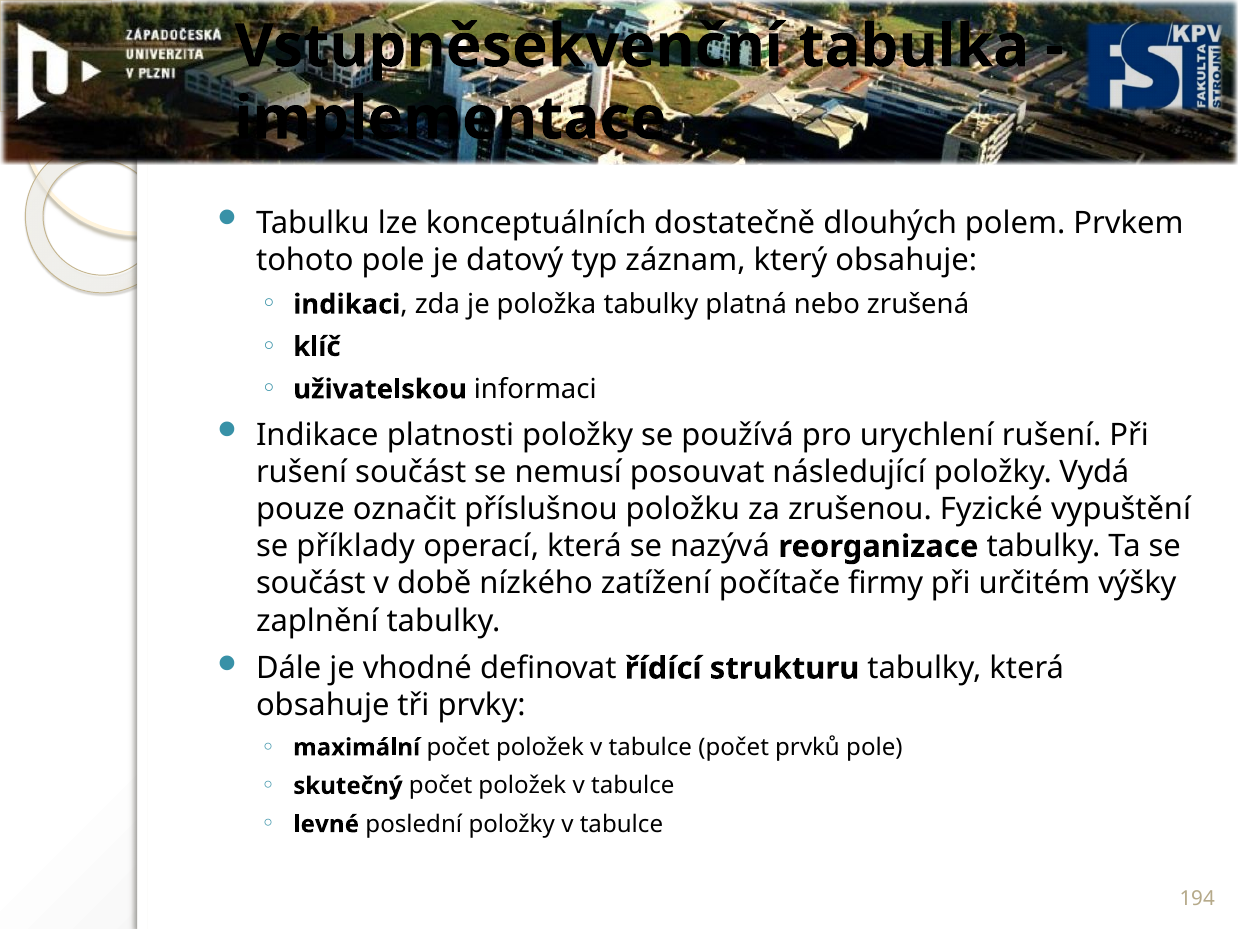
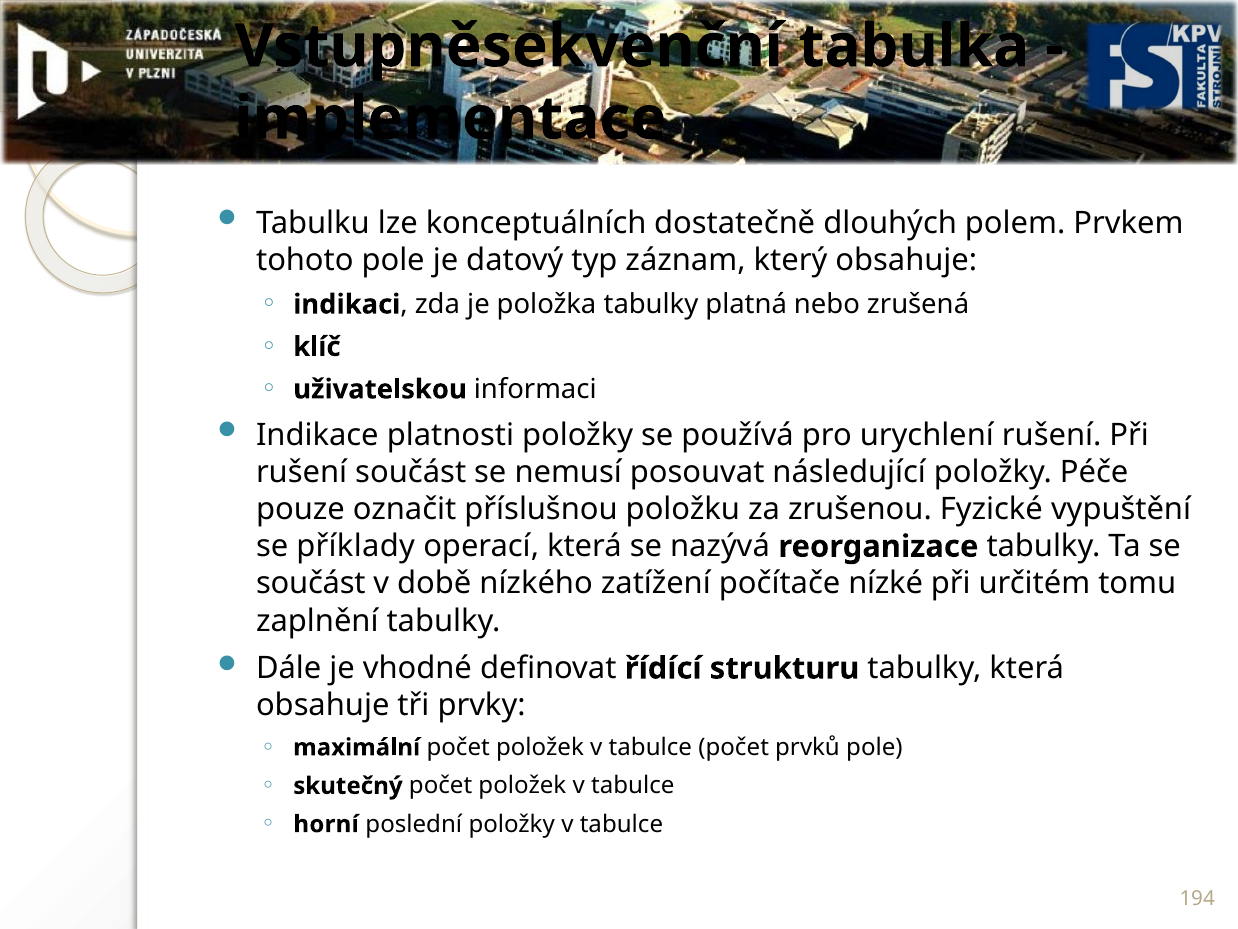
Vydá: Vydá -> Péče
firmy: firmy -> nízké
výšky: výšky -> tomu
levné: levné -> horní
